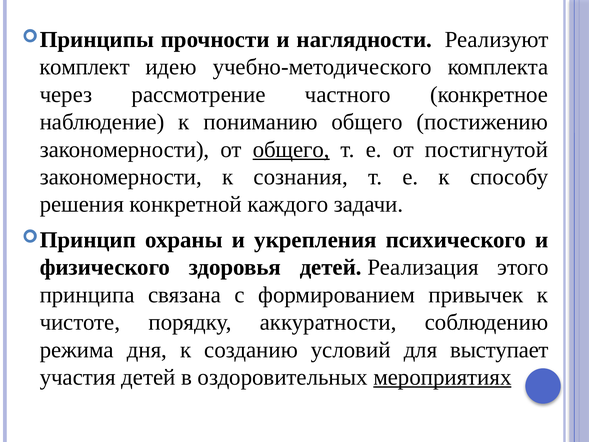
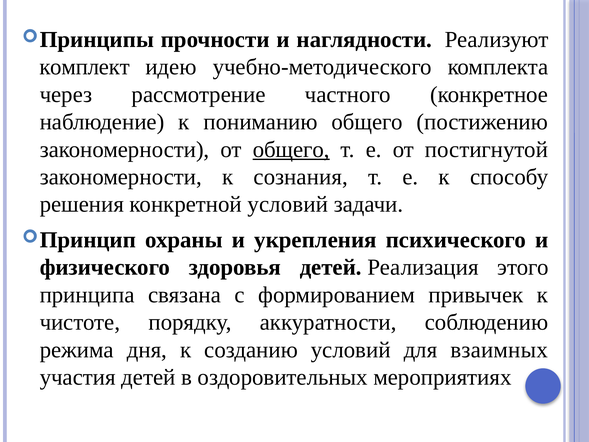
конкретной каждого: каждого -> условий
выступает: выступает -> взаимных
мероприятиях underline: present -> none
